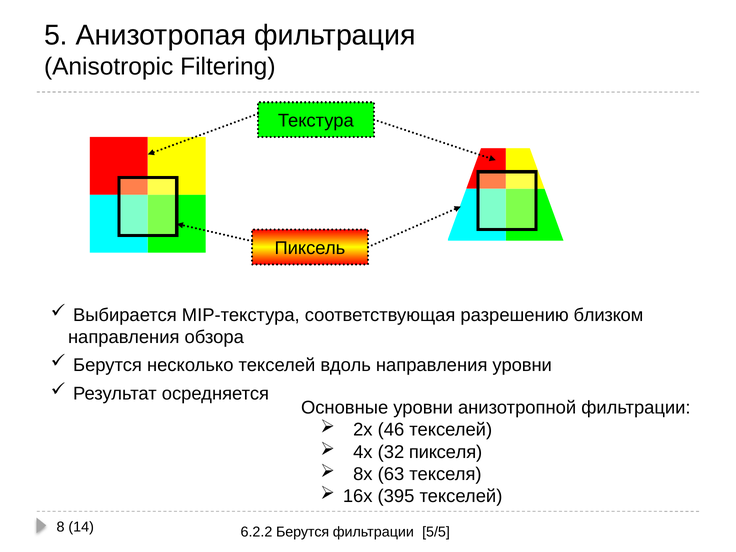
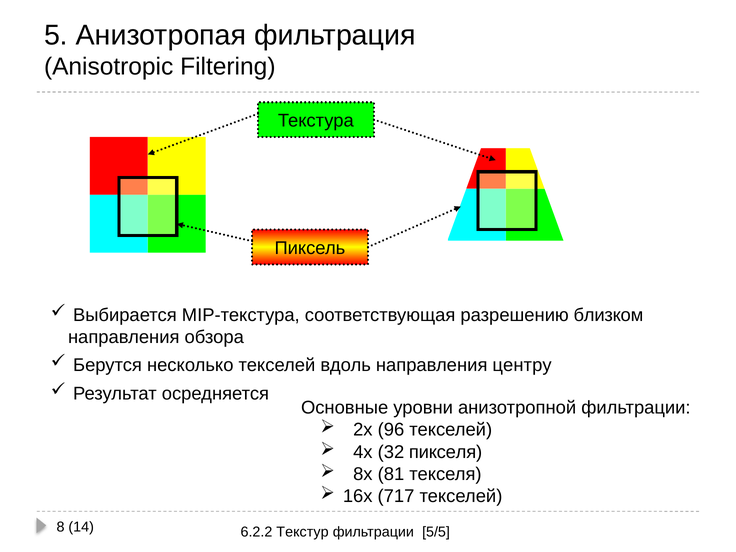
направления уровни: уровни -> центру
46: 46 -> 96
63: 63 -> 81
395: 395 -> 717
6.2.2 Берутся: Берутся -> Текстур
